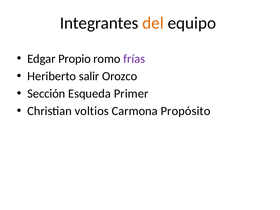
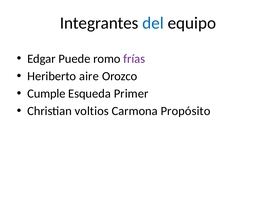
del colour: orange -> blue
Propio: Propio -> Puede
salir: salir -> aire
Sección: Sección -> Cumple
